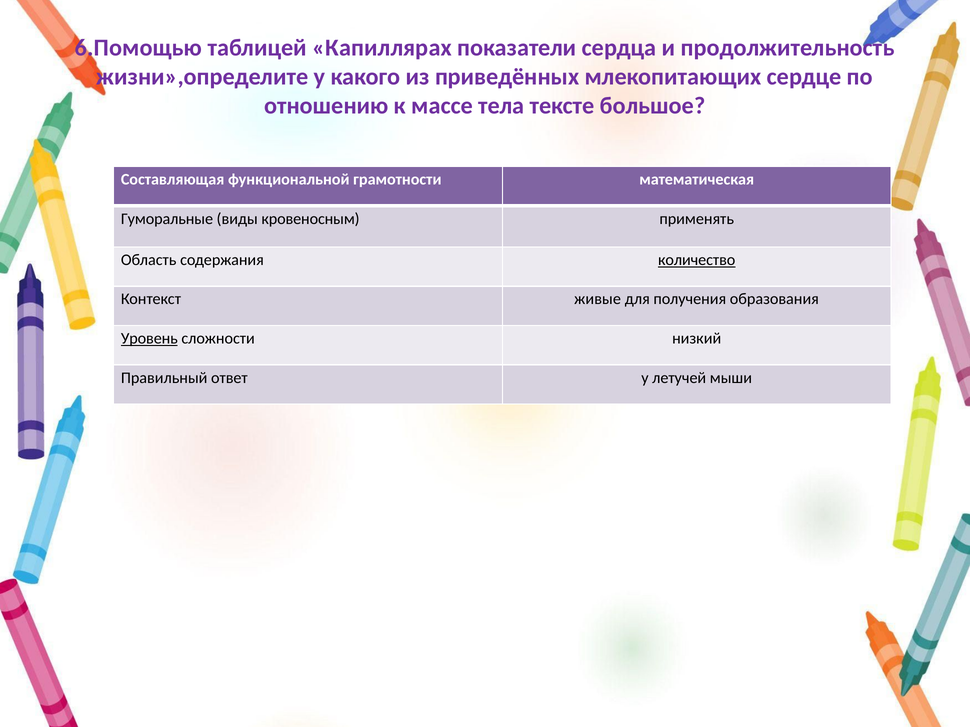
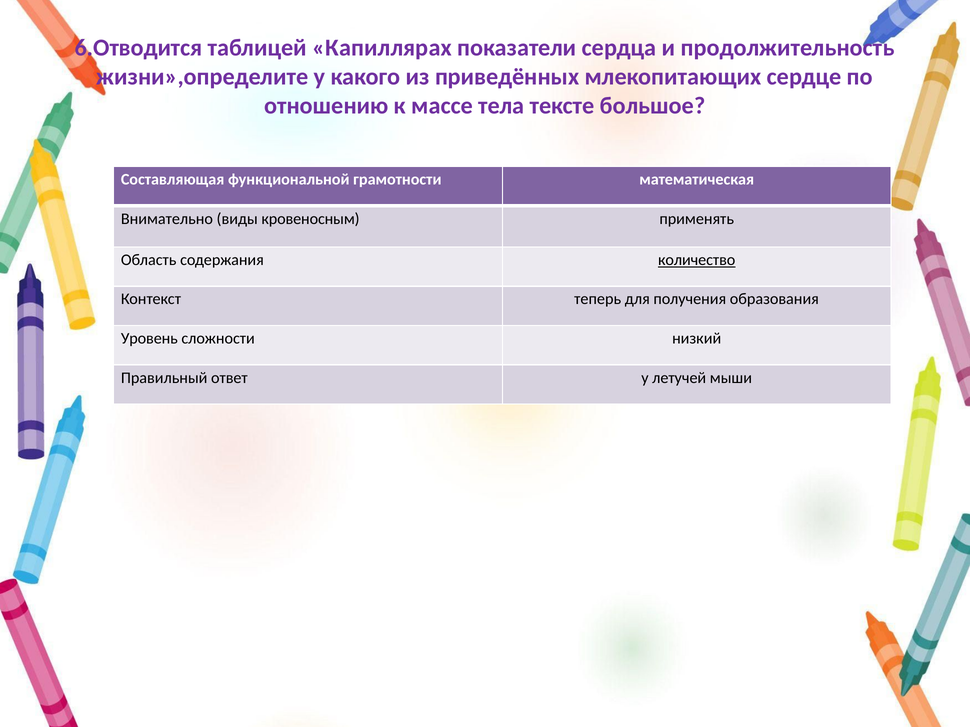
6.Помощью: 6.Помощью -> 6.Отводится
Гуморальные: Гуморальные -> Внимательно
живые: живые -> теперь
Уровень underline: present -> none
